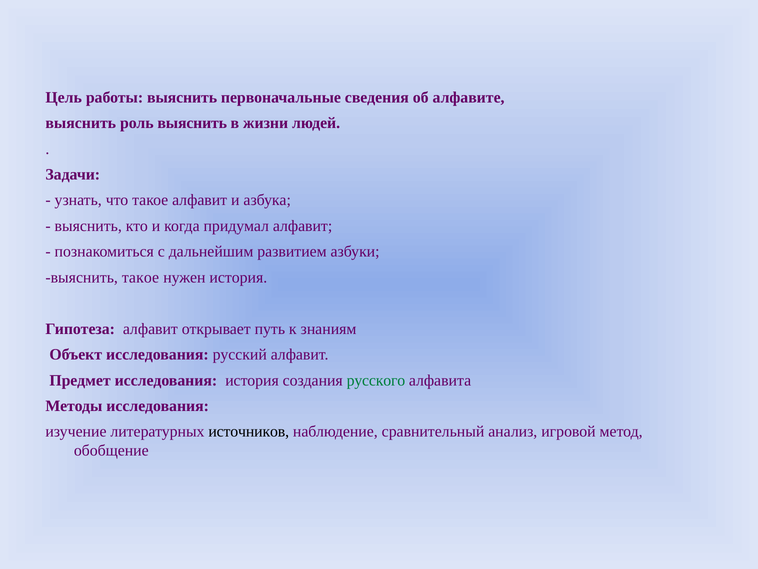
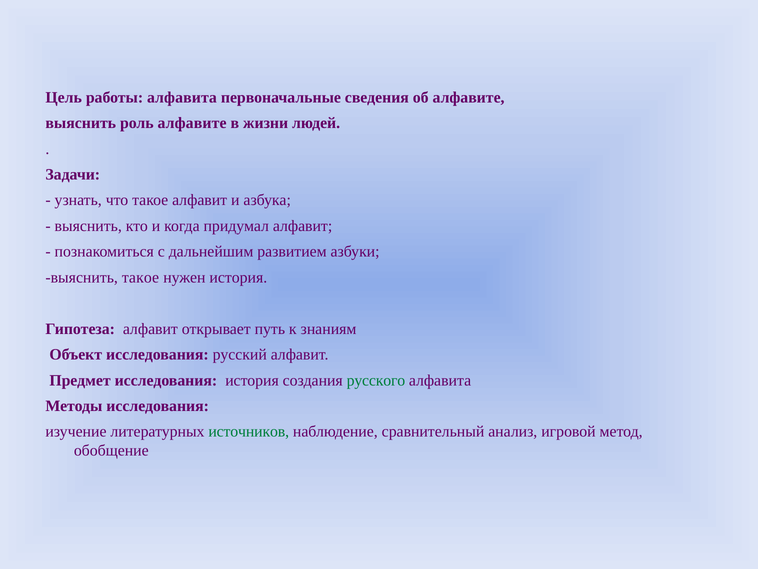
работы выяснить: выяснить -> алфавита
роль выяснить: выяснить -> алфавите
источников colour: black -> green
